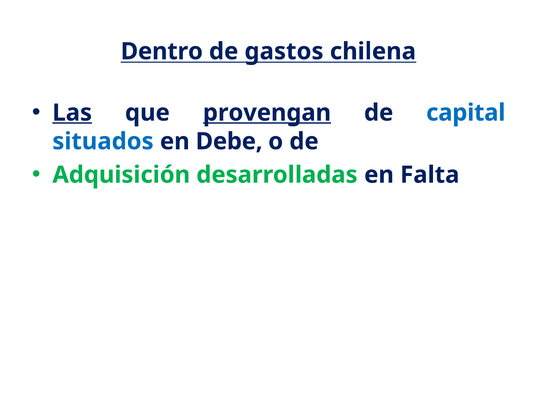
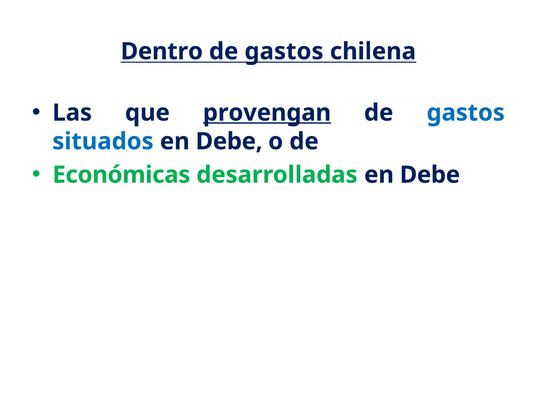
Las underline: present -> none
capital at (466, 113): capital -> gastos
Adquisición: Adquisición -> Económicas
desarrolladas en Falta: Falta -> Debe
